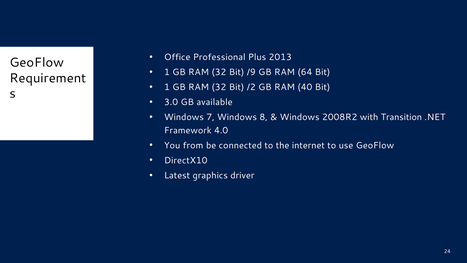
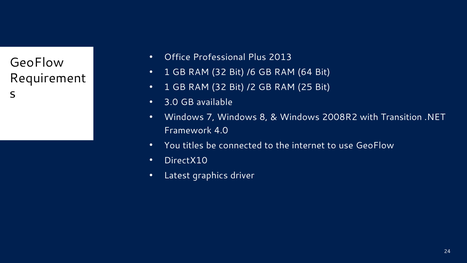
/9: /9 -> /6
40: 40 -> 25
from: from -> titles
